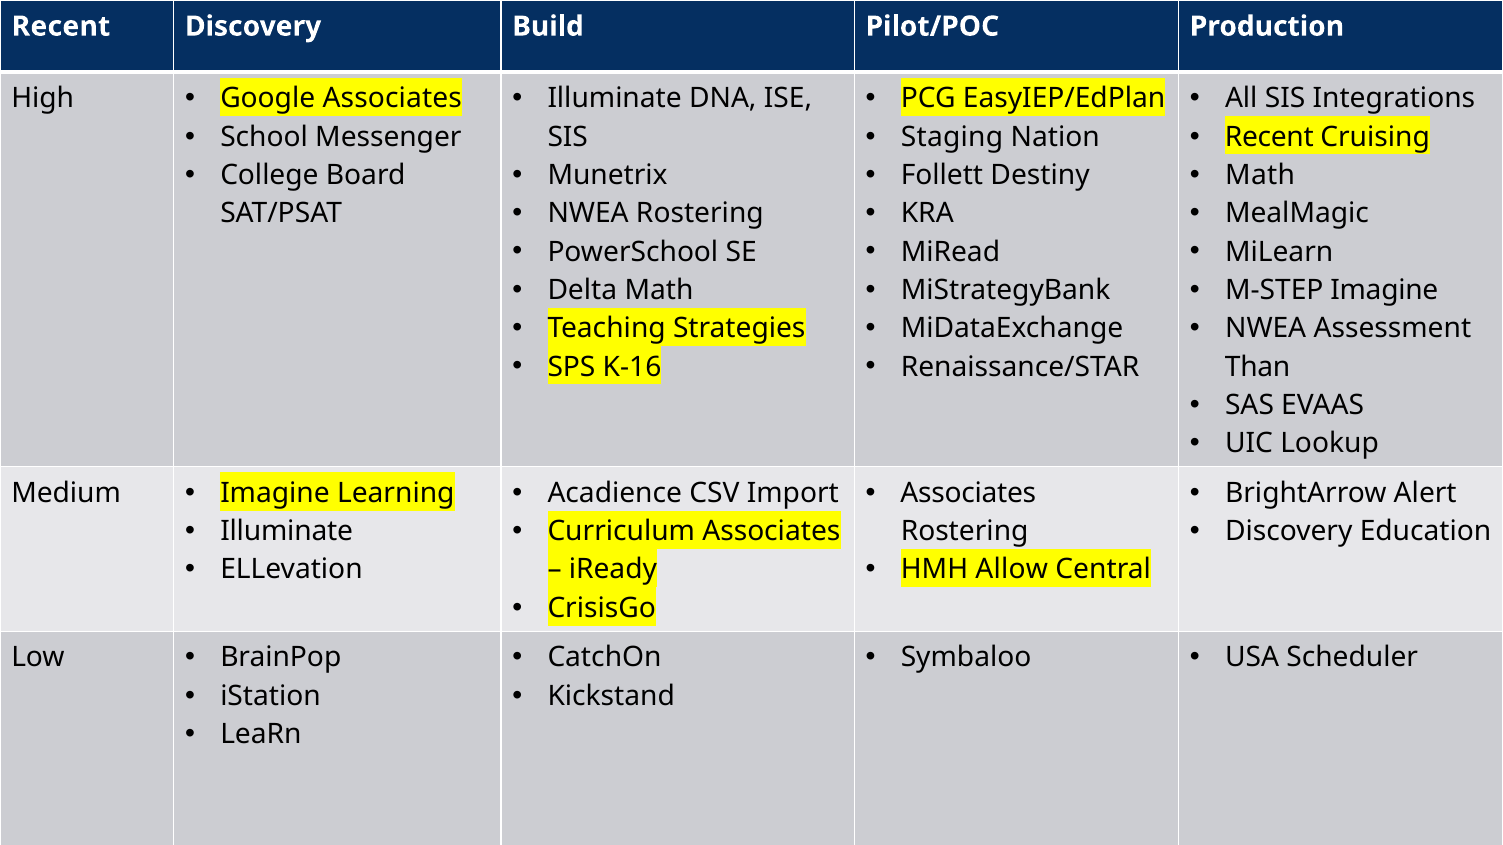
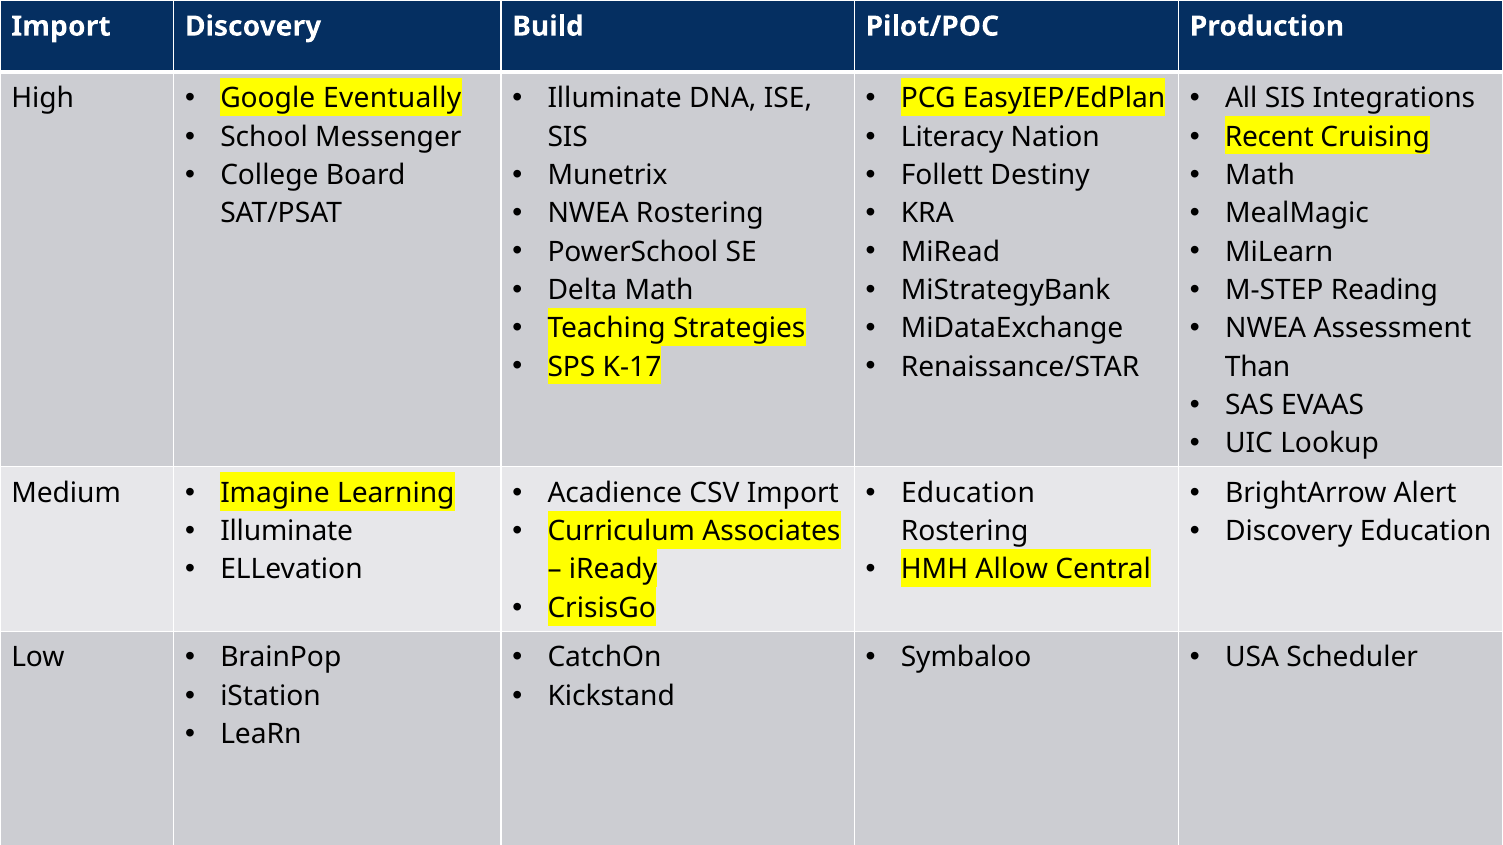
Recent at (61, 26): Recent -> Import
Google Associates: Associates -> Eventually
Staging: Staging -> Literacy
M-STEP Imagine: Imagine -> Reading
K-16: K-16 -> K-17
Associates at (968, 493): Associates -> Education
